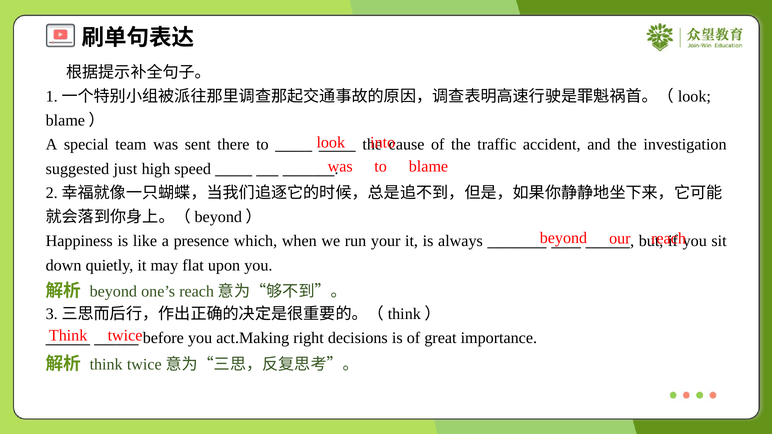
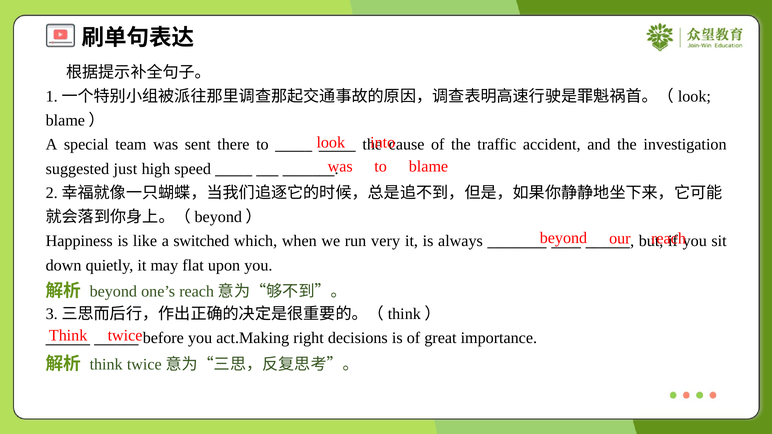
presence: presence -> switched
your: your -> very
